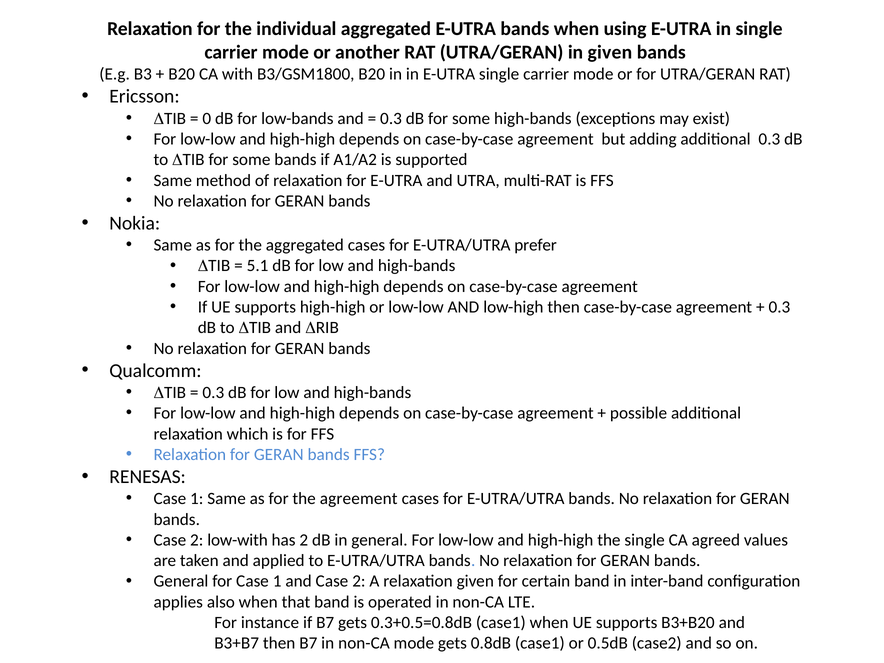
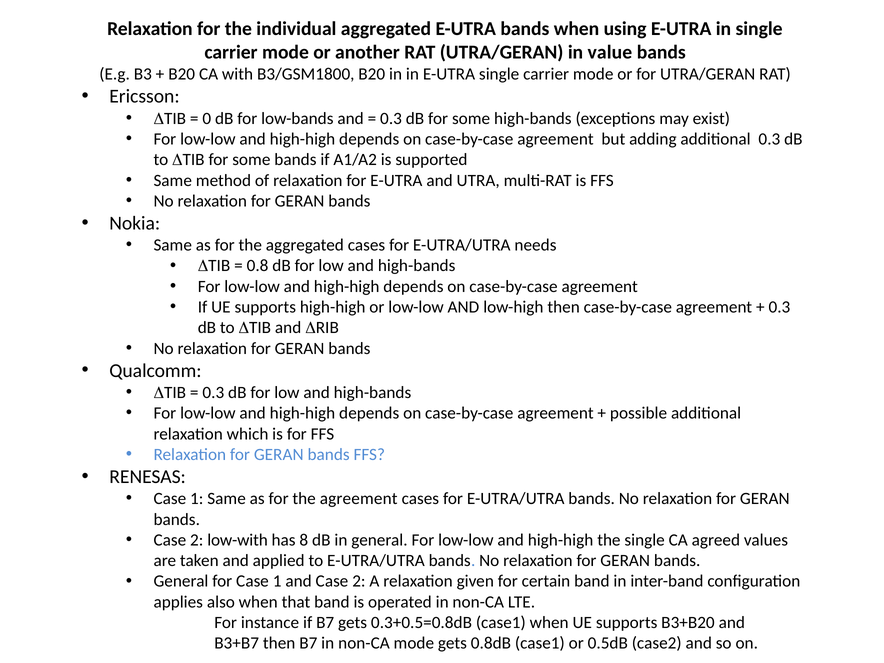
in given: given -> value
prefer: prefer -> needs
5.1: 5.1 -> 0.8
has 2: 2 -> 8
